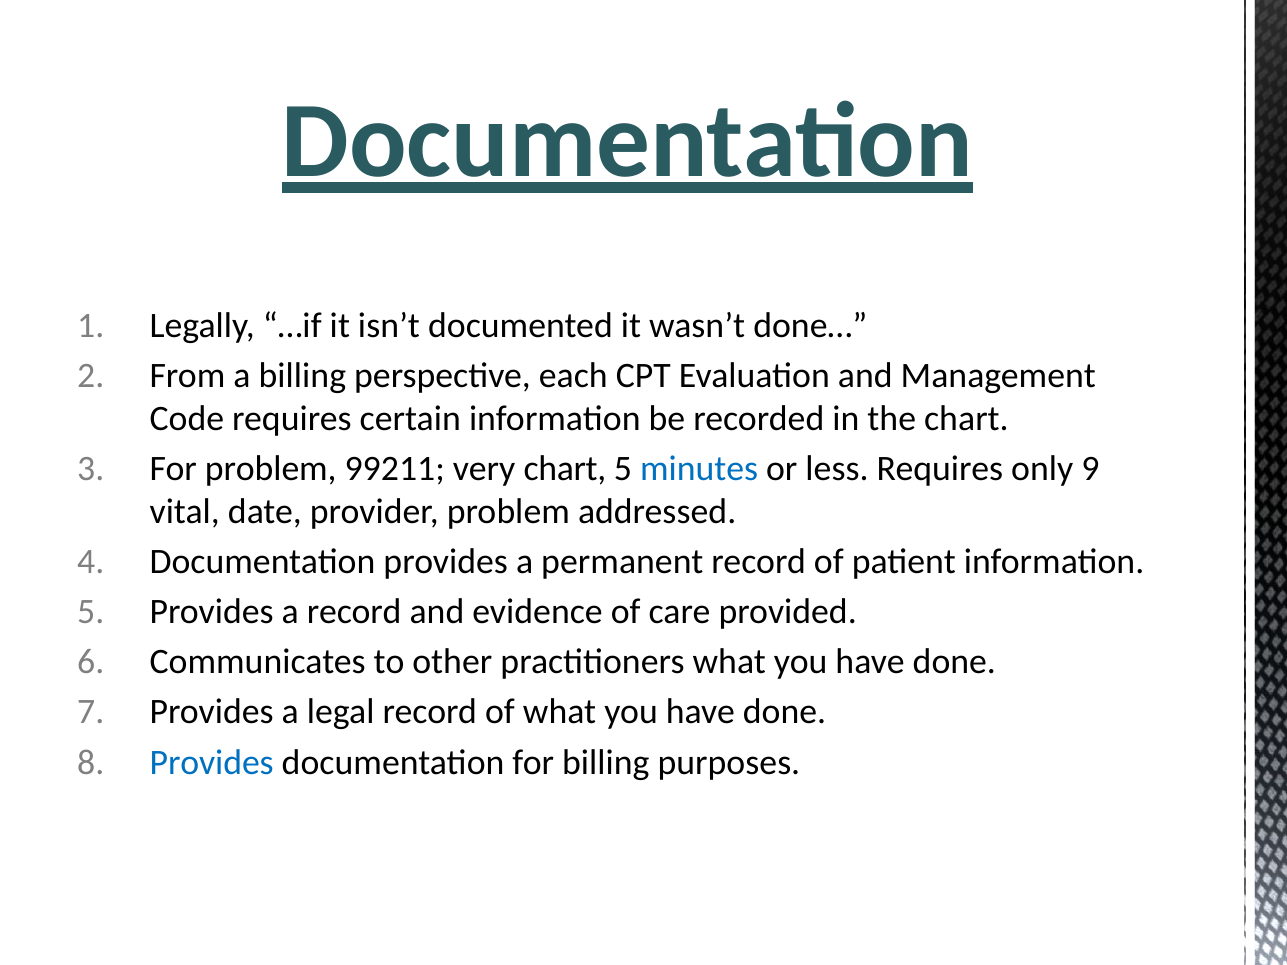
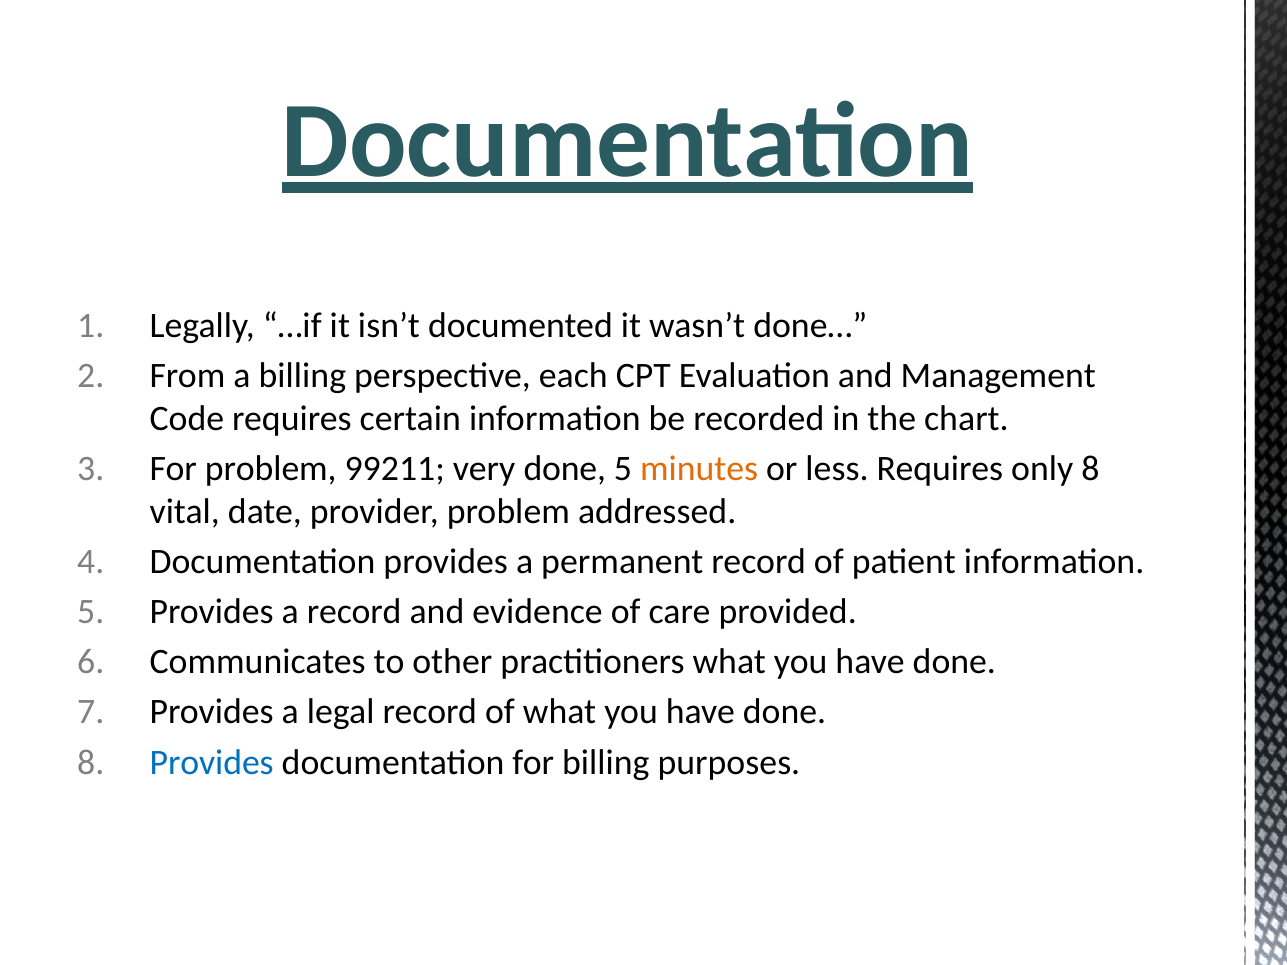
very chart: chart -> done
minutes colour: blue -> orange
only 9: 9 -> 8
